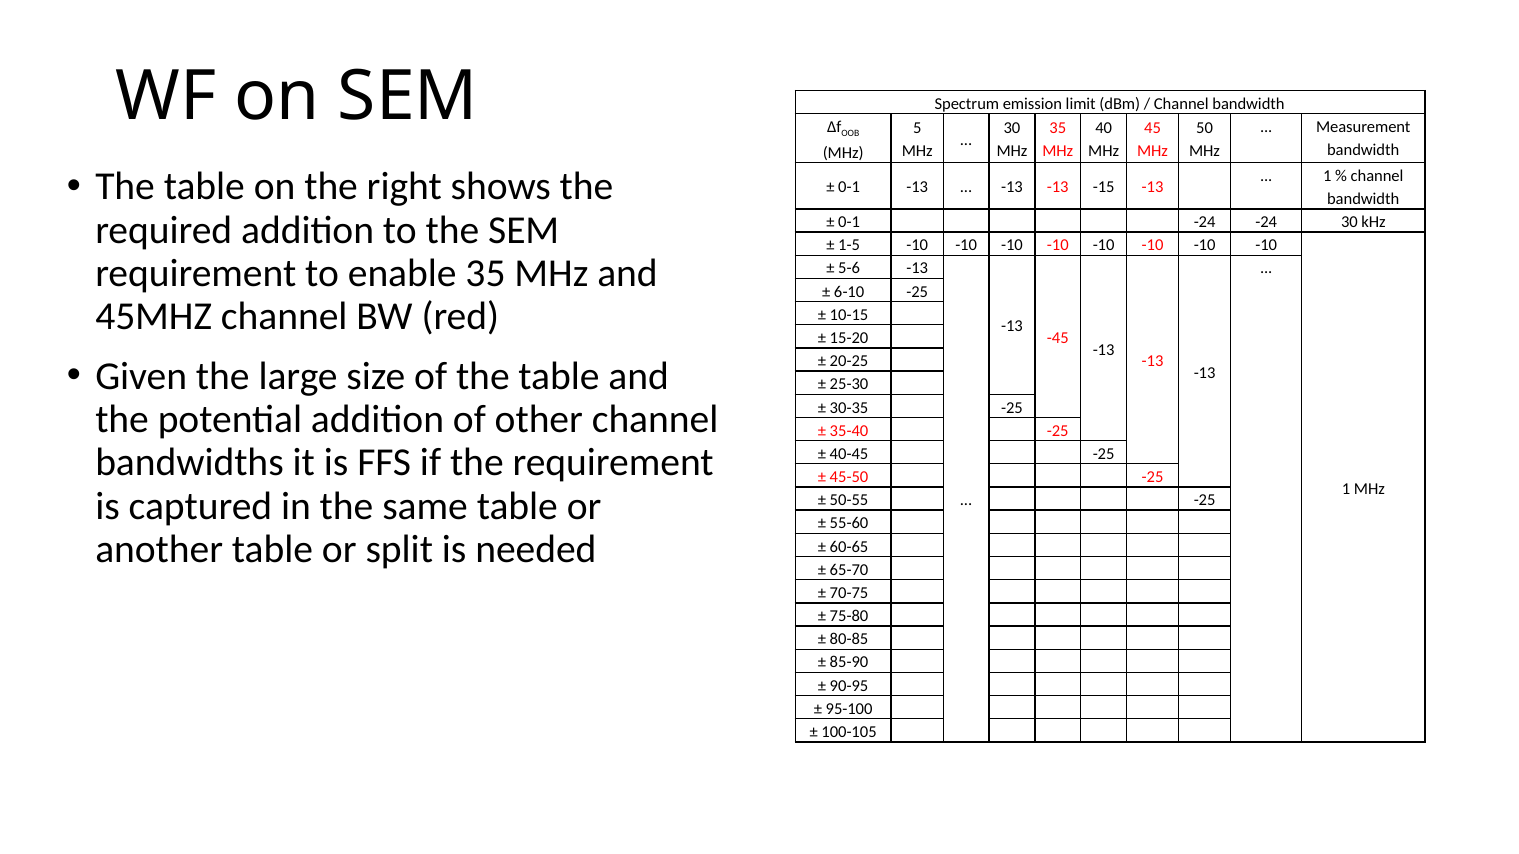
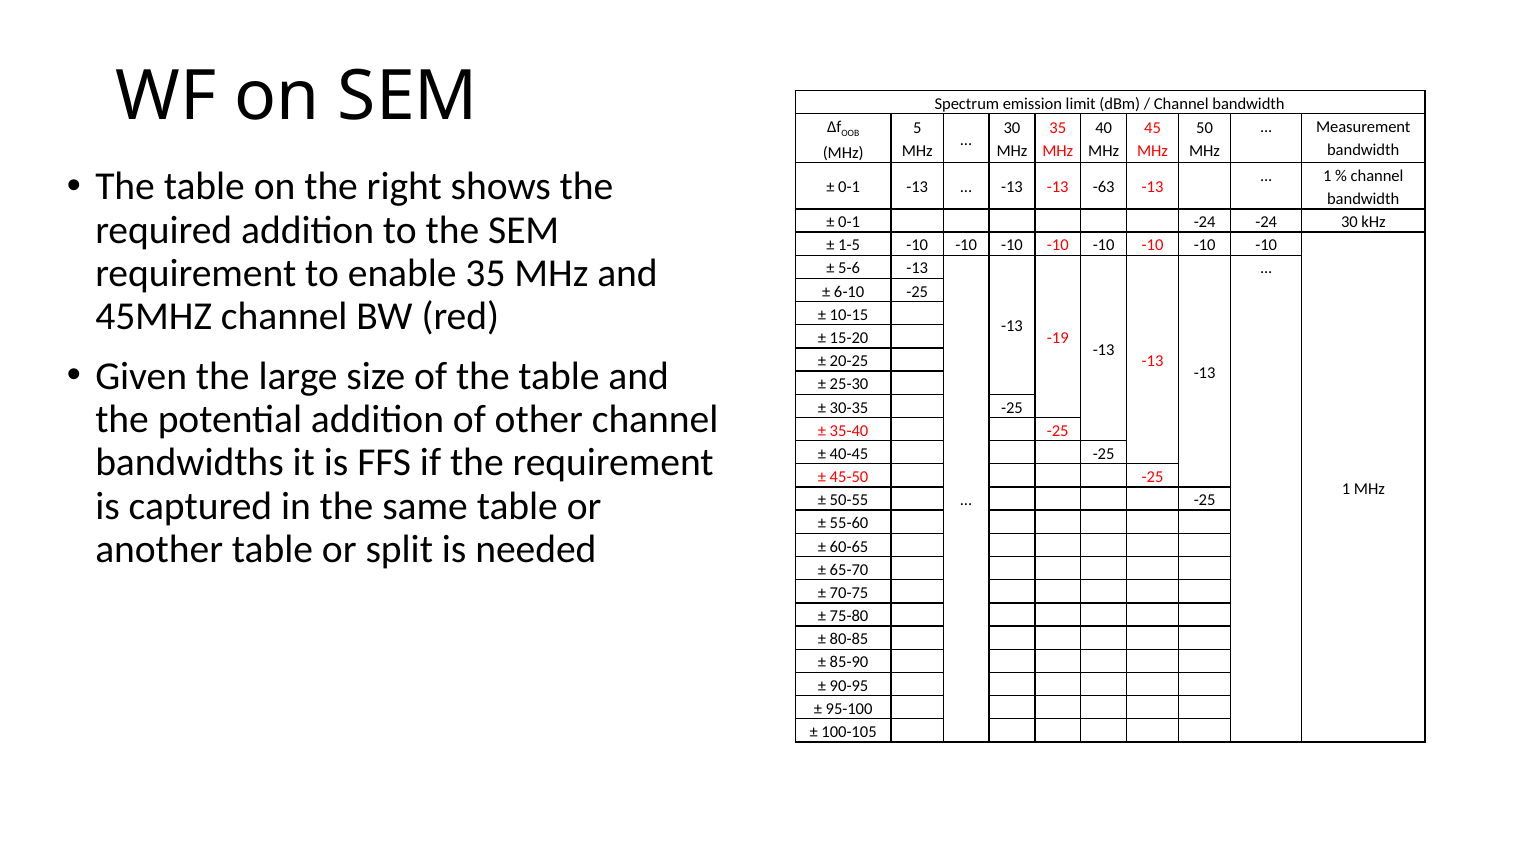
-15: -15 -> -63
-45: -45 -> -19
